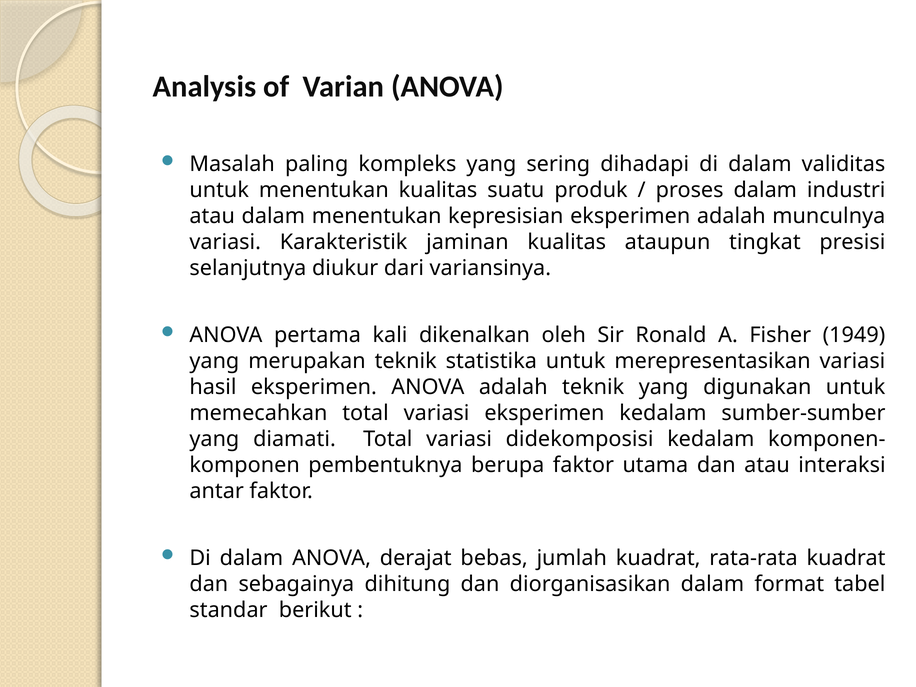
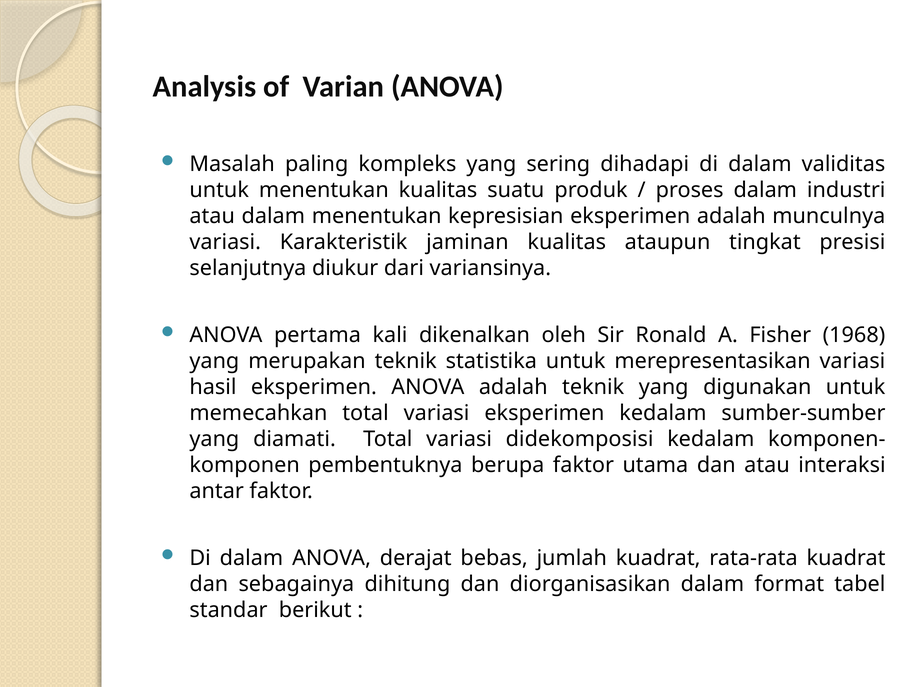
1949: 1949 -> 1968
